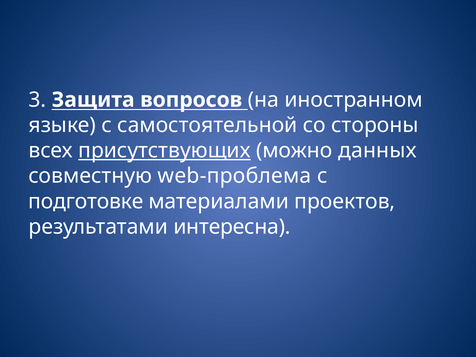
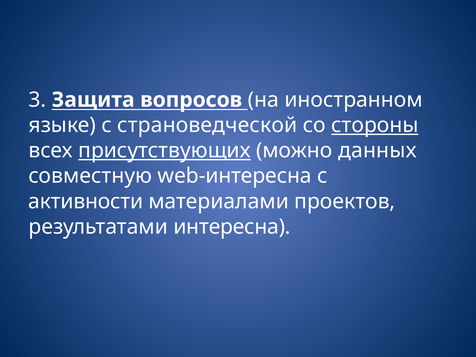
самостоятельной: самостоятельной -> страноведческой
стороны underline: none -> present
web-проблема: web-проблема -> web-интересна
подготовке: подготовке -> активности
